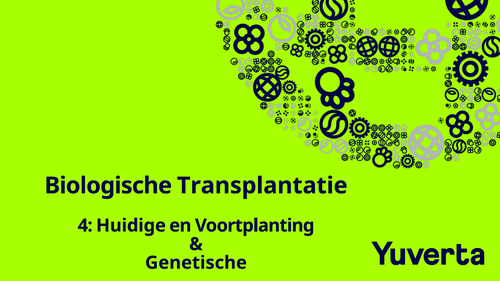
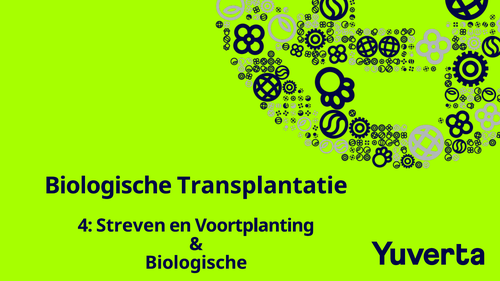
Huidige: Huidige -> Streven
Genetische at (196, 263): Genetische -> Biologische
